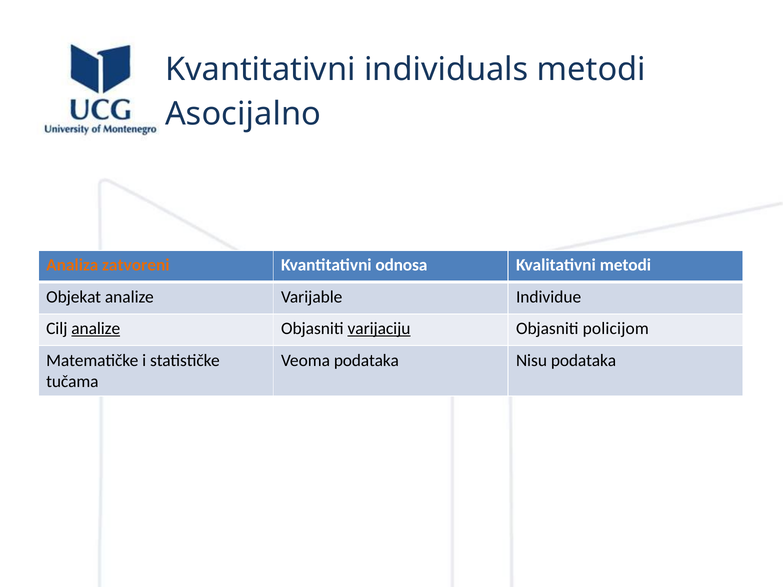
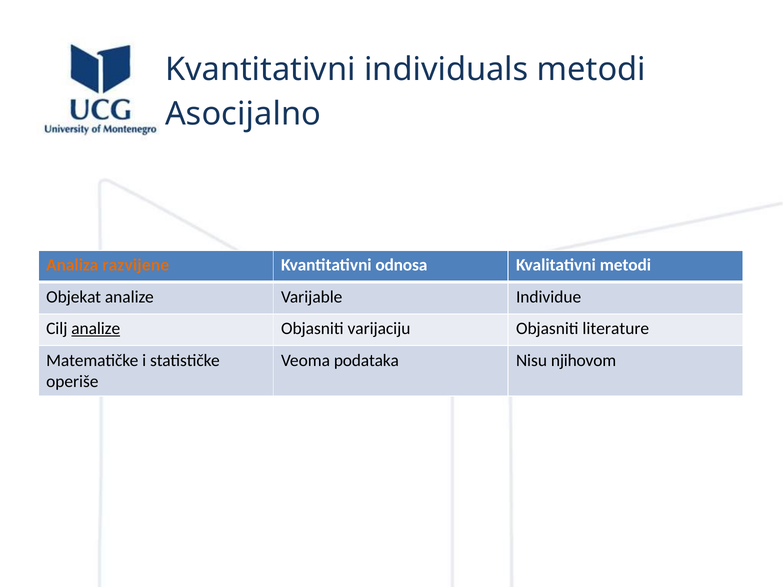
zatvoreni: zatvoreni -> razvijene
varijaciju underline: present -> none
policijom: policijom -> literature
Nisu podataka: podataka -> njihovom
tučama: tučama -> operiše
